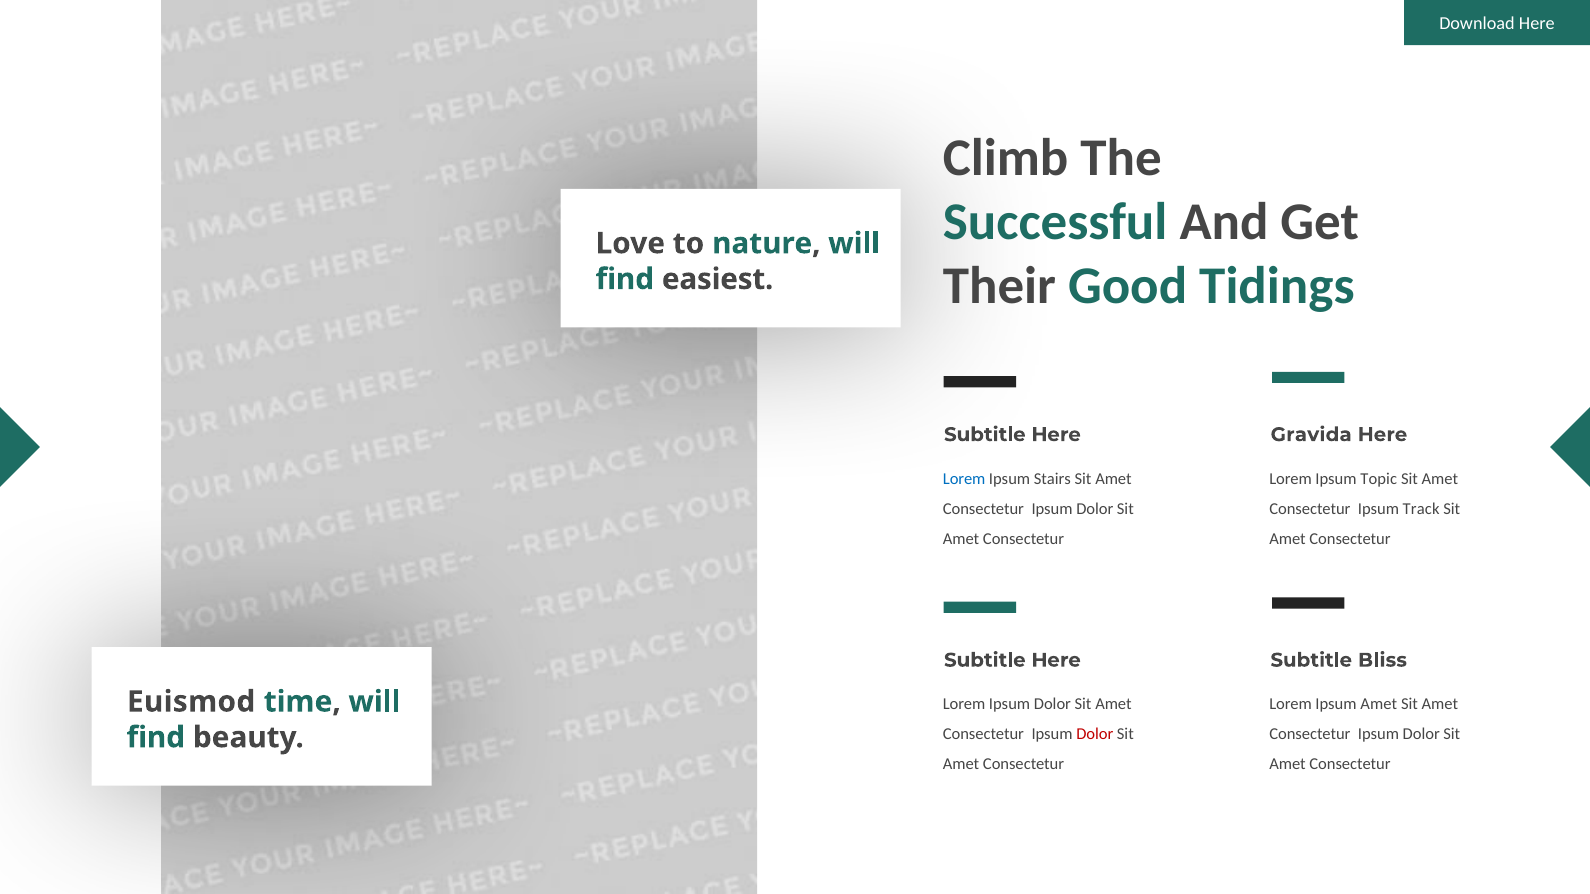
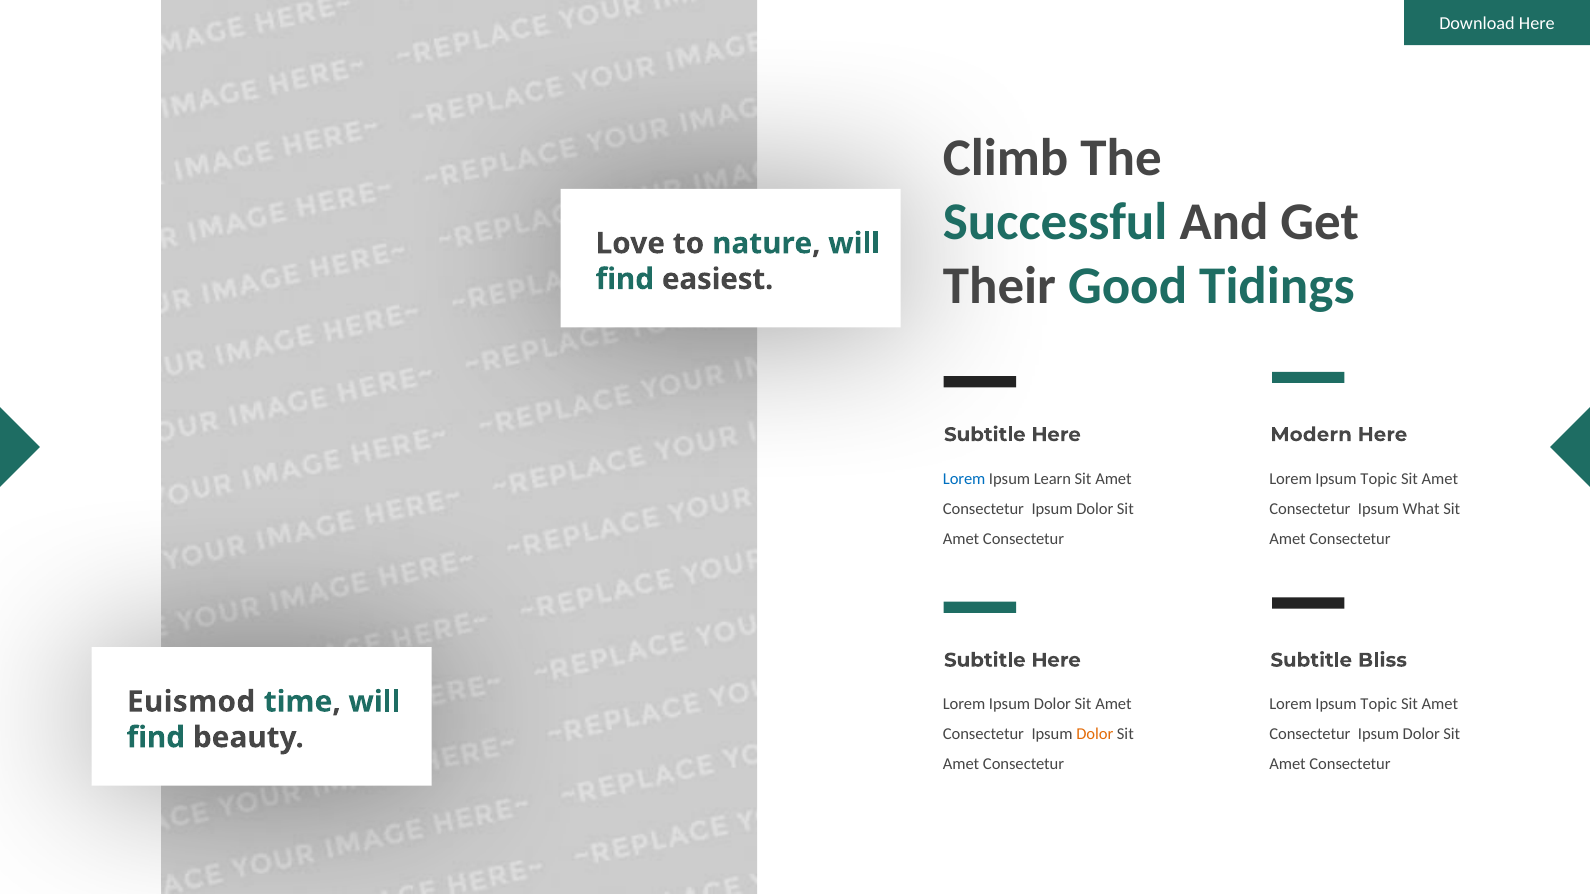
Gravida: Gravida -> Modern
Stairs: Stairs -> Learn
Track: Track -> What
Amet at (1379, 705): Amet -> Topic
Dolor at (1095, 735) colour: red -> orange
